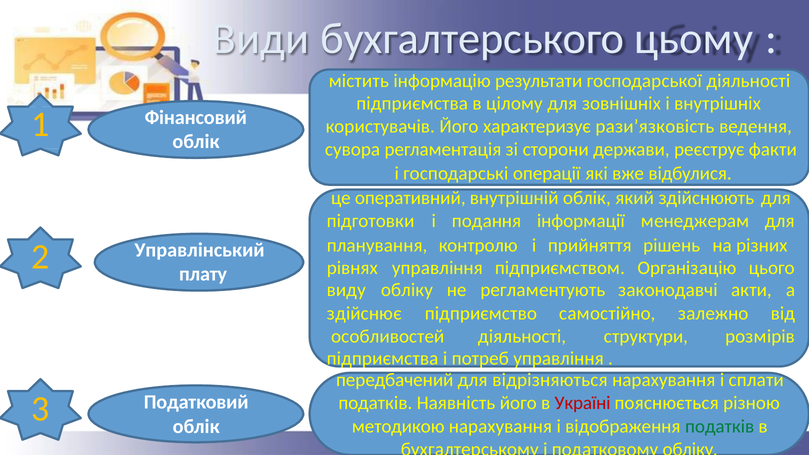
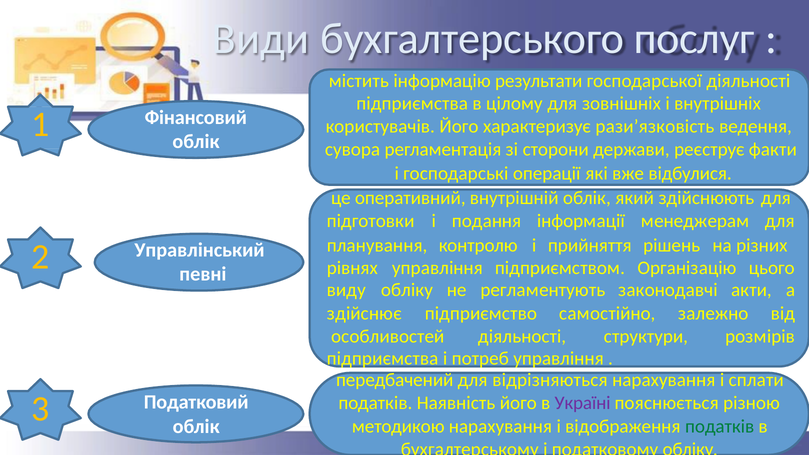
цьому: цьому -> послуг
плату: плату -> певні
Україні colour: red -> purple
